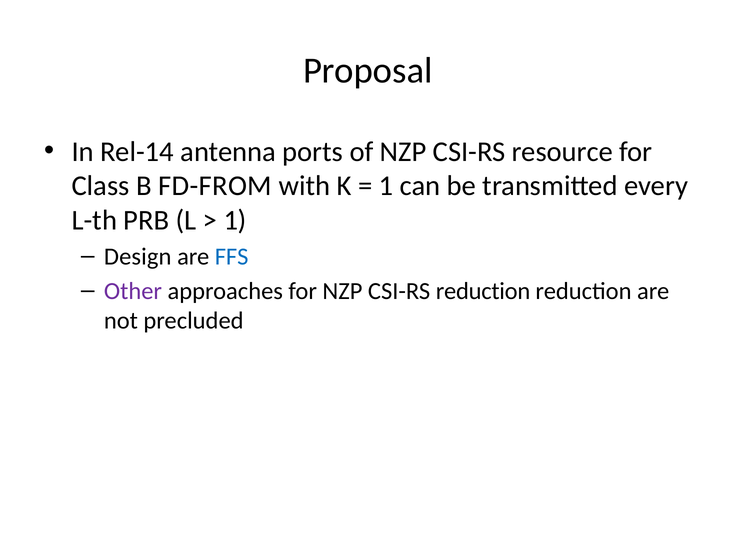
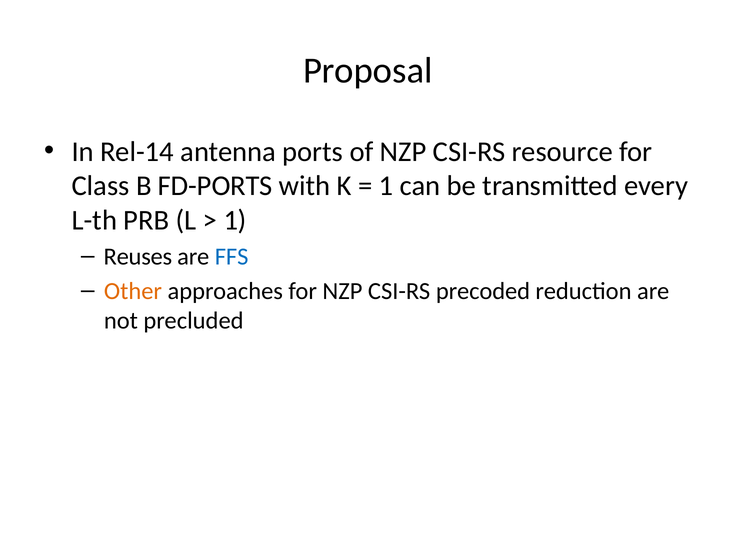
FD-FROM: FD-FROM -> FD-PORTS
Design: Design -> Reuses
Other colour: purple -> orange
CSI-RS reduction: reduction -> precoded
